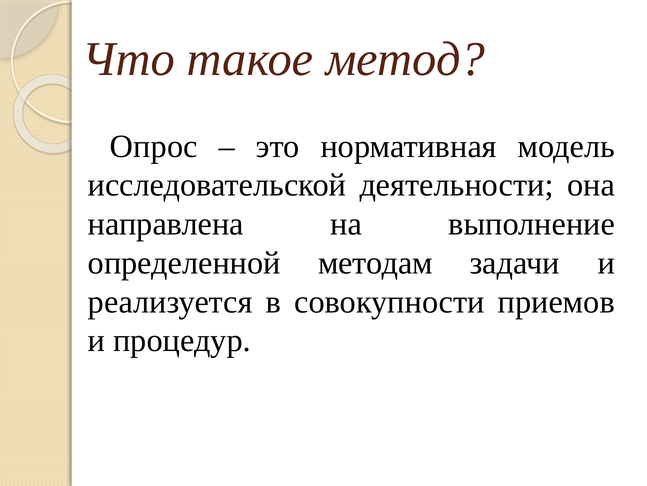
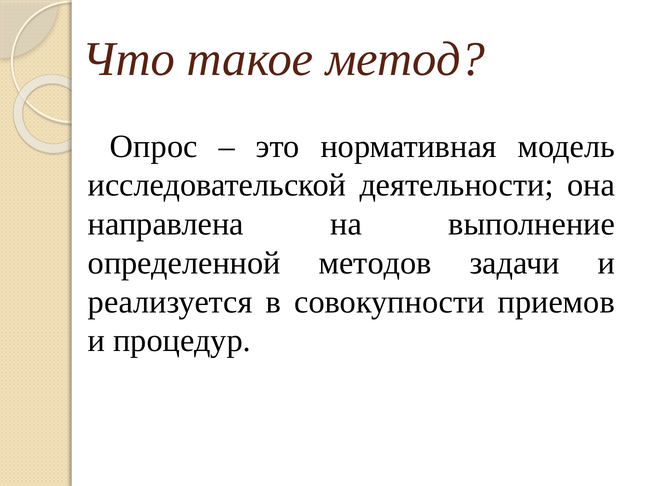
методам: методам -> методов
